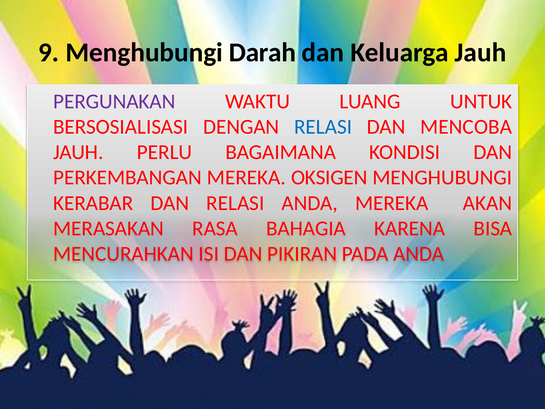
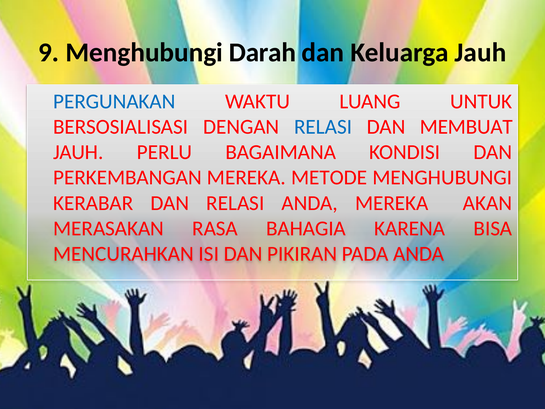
PERGUNAKAN colour: purple -> blue
MENCOBA: MENCOBA -> MEMBUAT
OKSIGEN: OKSIGEN -> METODE
